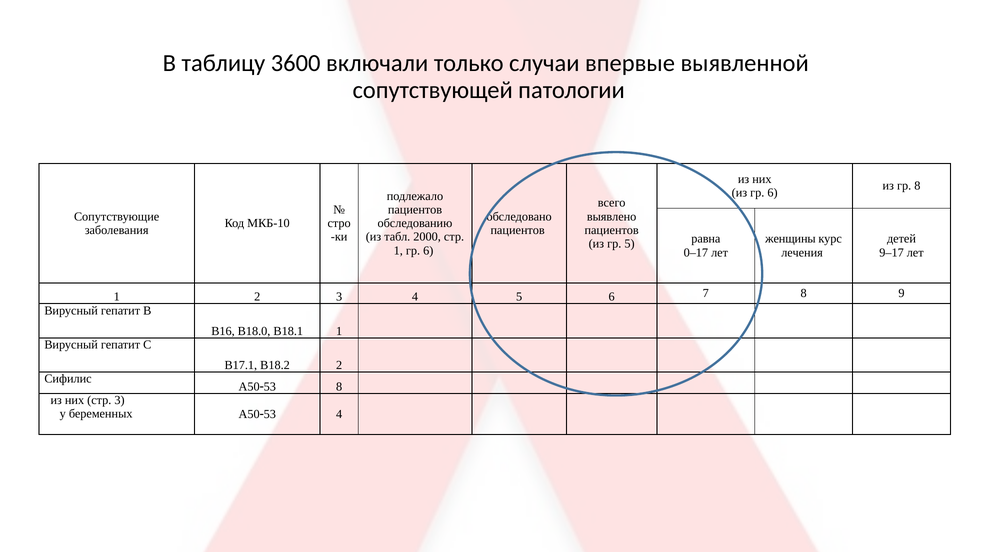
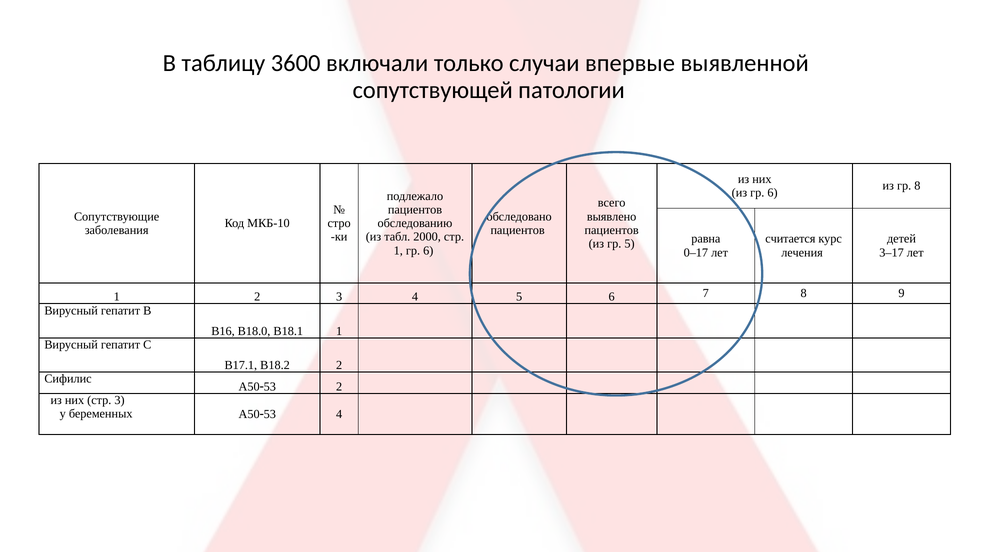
женщины: женщины -> считается
9–17: 9–17 -> 3–17
А5053 8: 8 -> 2
